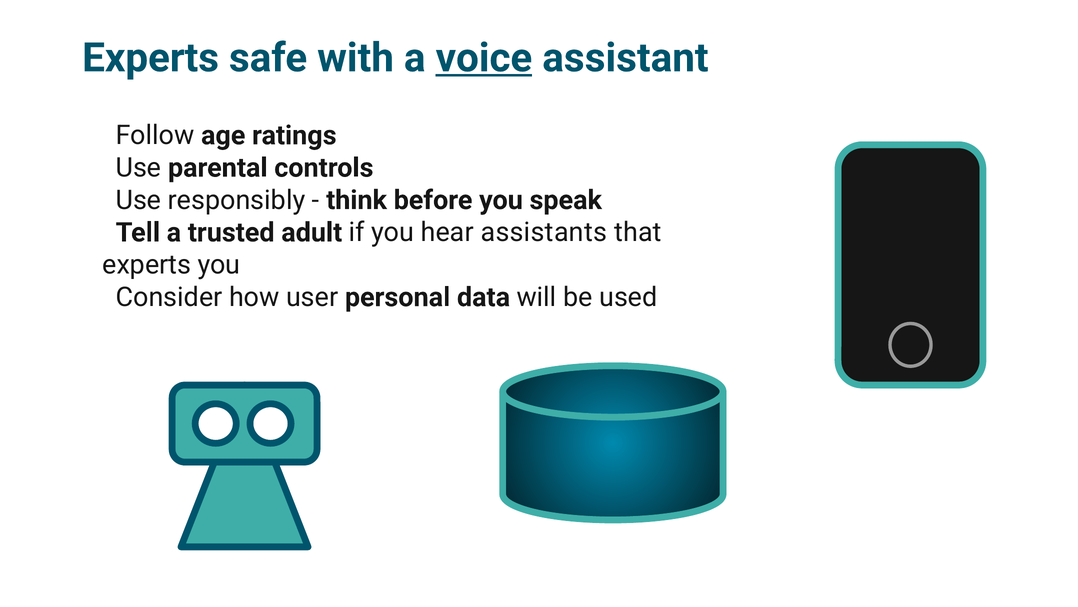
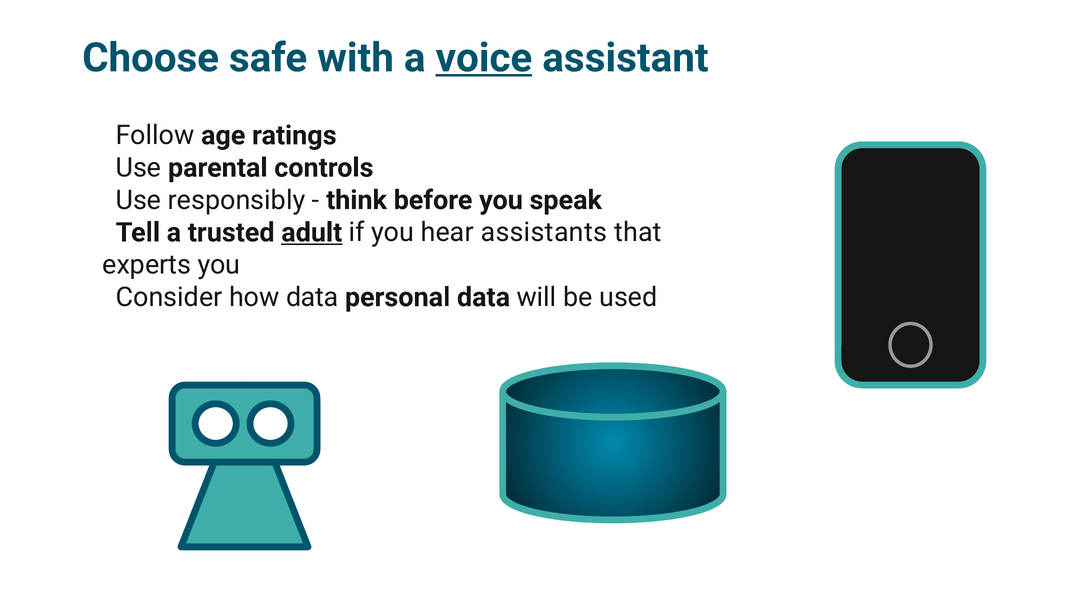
Experts at (151, 58): Experts -> Choose
adult underline: none -> present
how user: user -> data
